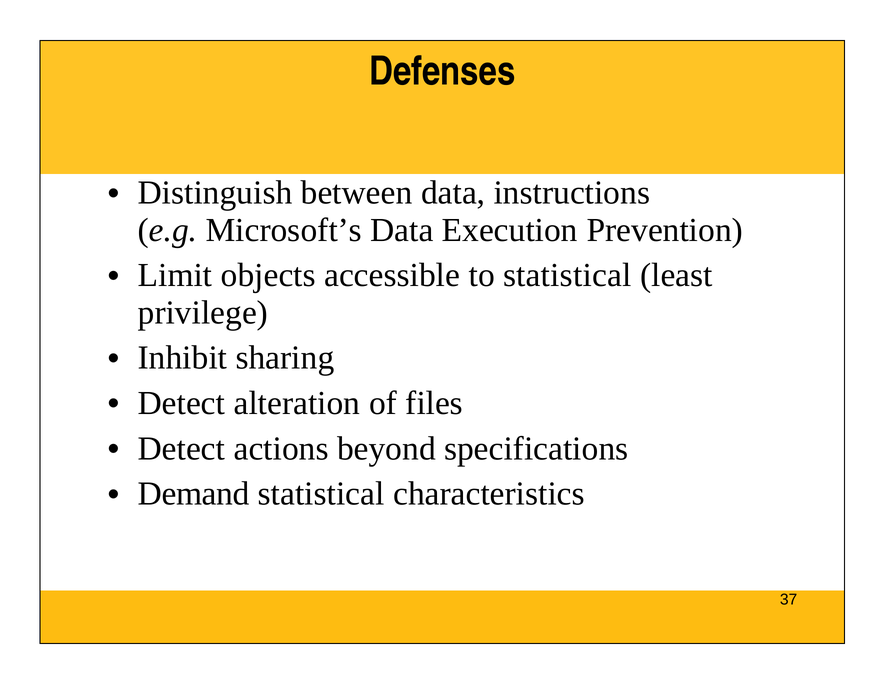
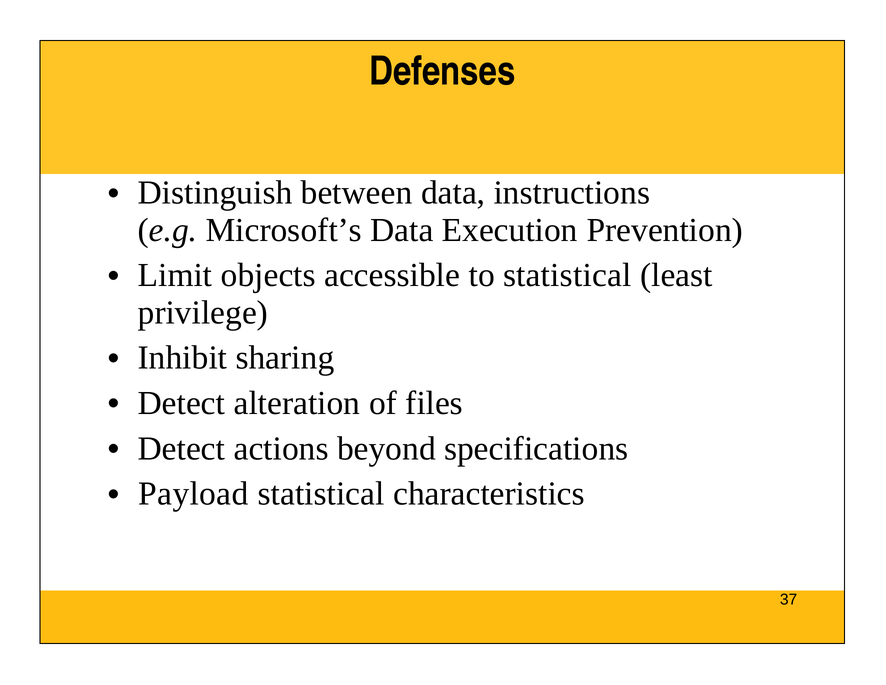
Demand: Demand -> Payload
